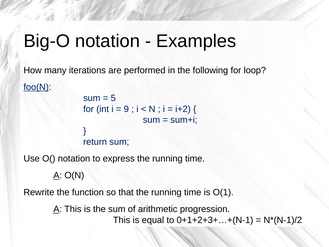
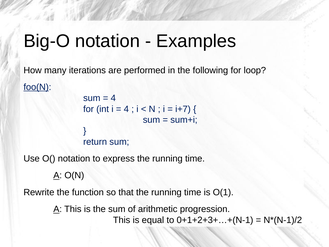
5 at (113, 98): 5 -> 4
9 at (126, 109): 9 -> 4
i+2: i+2 -> i+7
